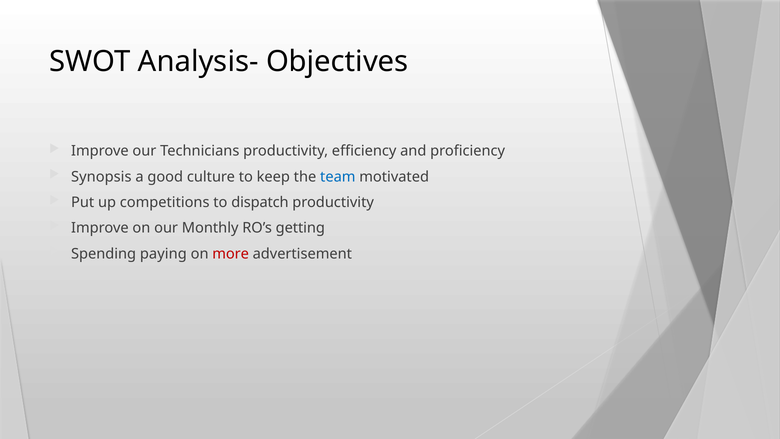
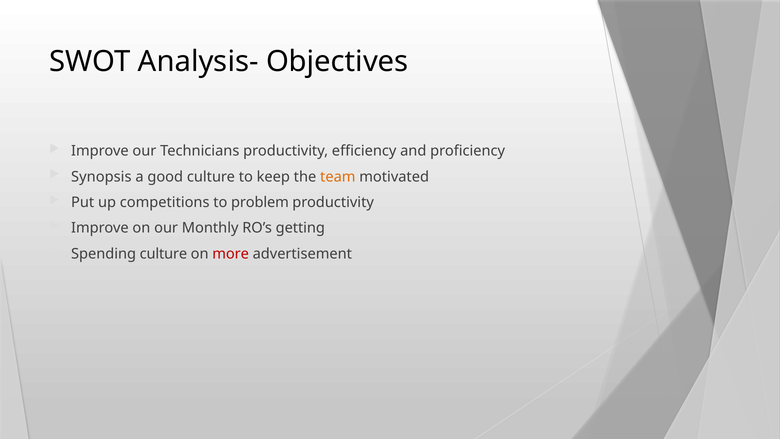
team colour: blue -> orange
dispatch: dispatch -> problem
Spending paying: paying -> culture
